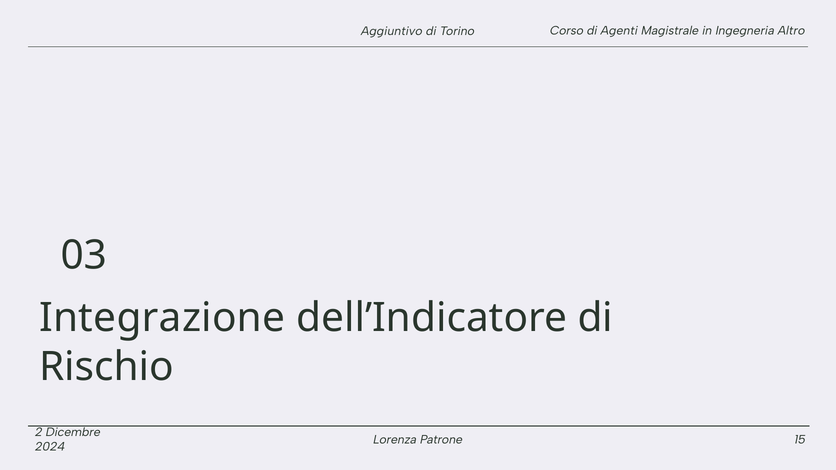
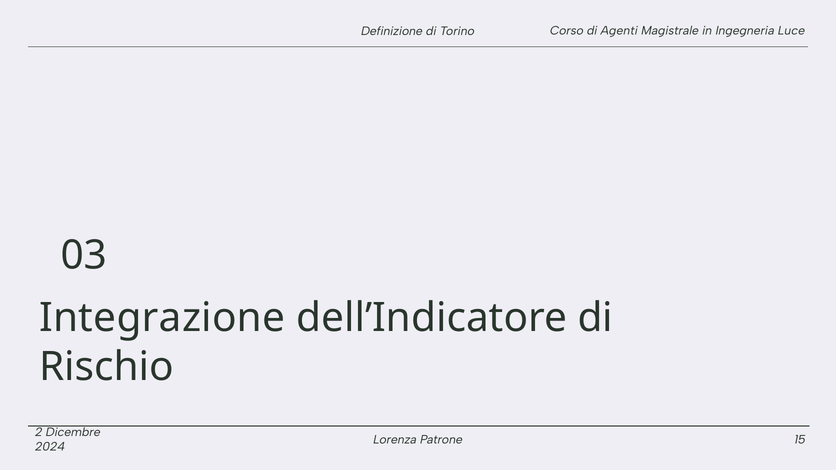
Aggiuntivo: Aggiuntivo -> Definizione
Altro: Altro -> Luce
